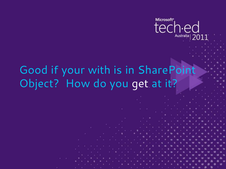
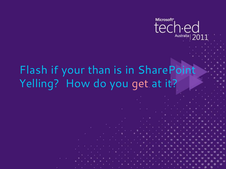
Good: Good -> Flash
with: with -> than
Object: Object -> Yelling
get colour: white -> pink
